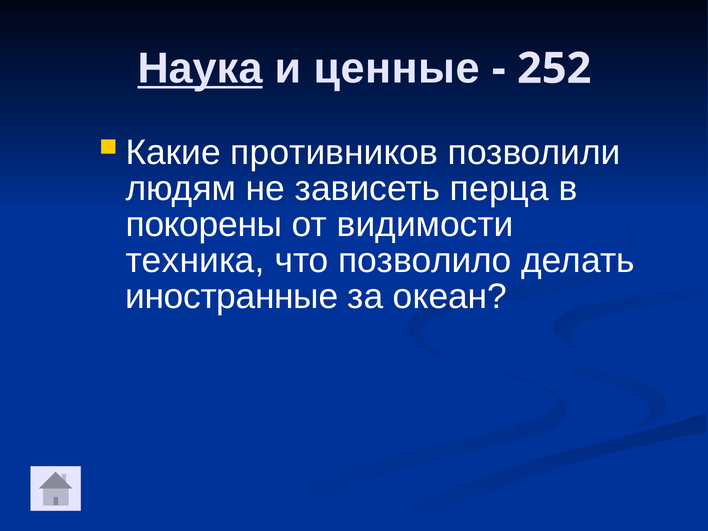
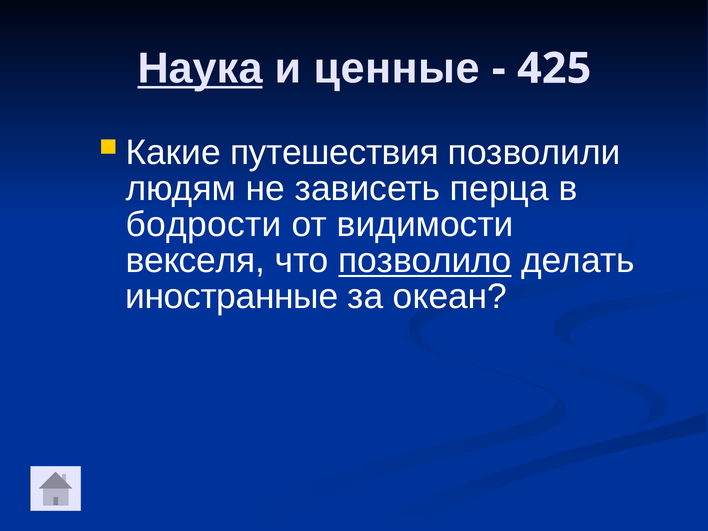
252: 252 -> 425
противников: противников -> путешествия
покорены: покорены -> бодрости
техника: техника -> векселя
позволило underline: none -> present
